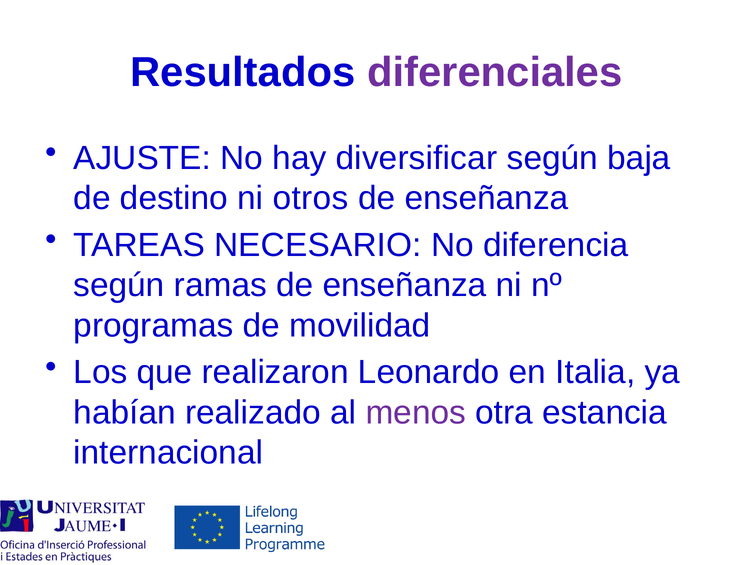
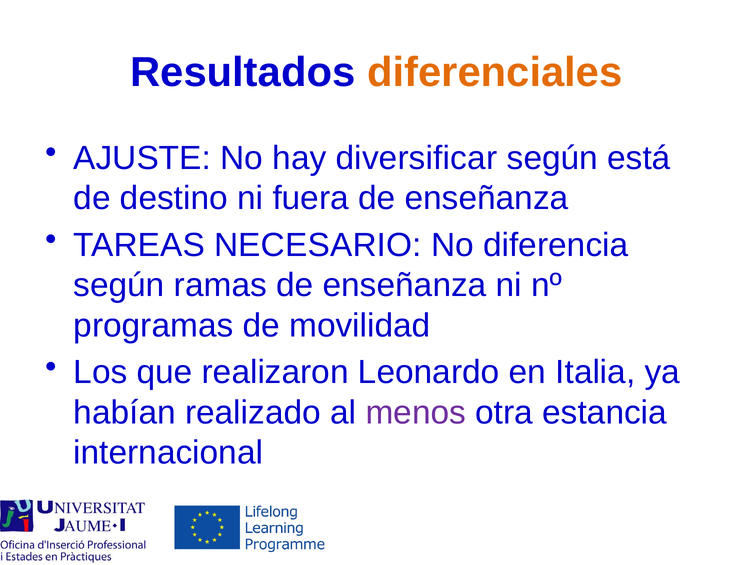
diferenciales colour: purple -> orange
baja: baja -> está
otros: otros -> fuera
